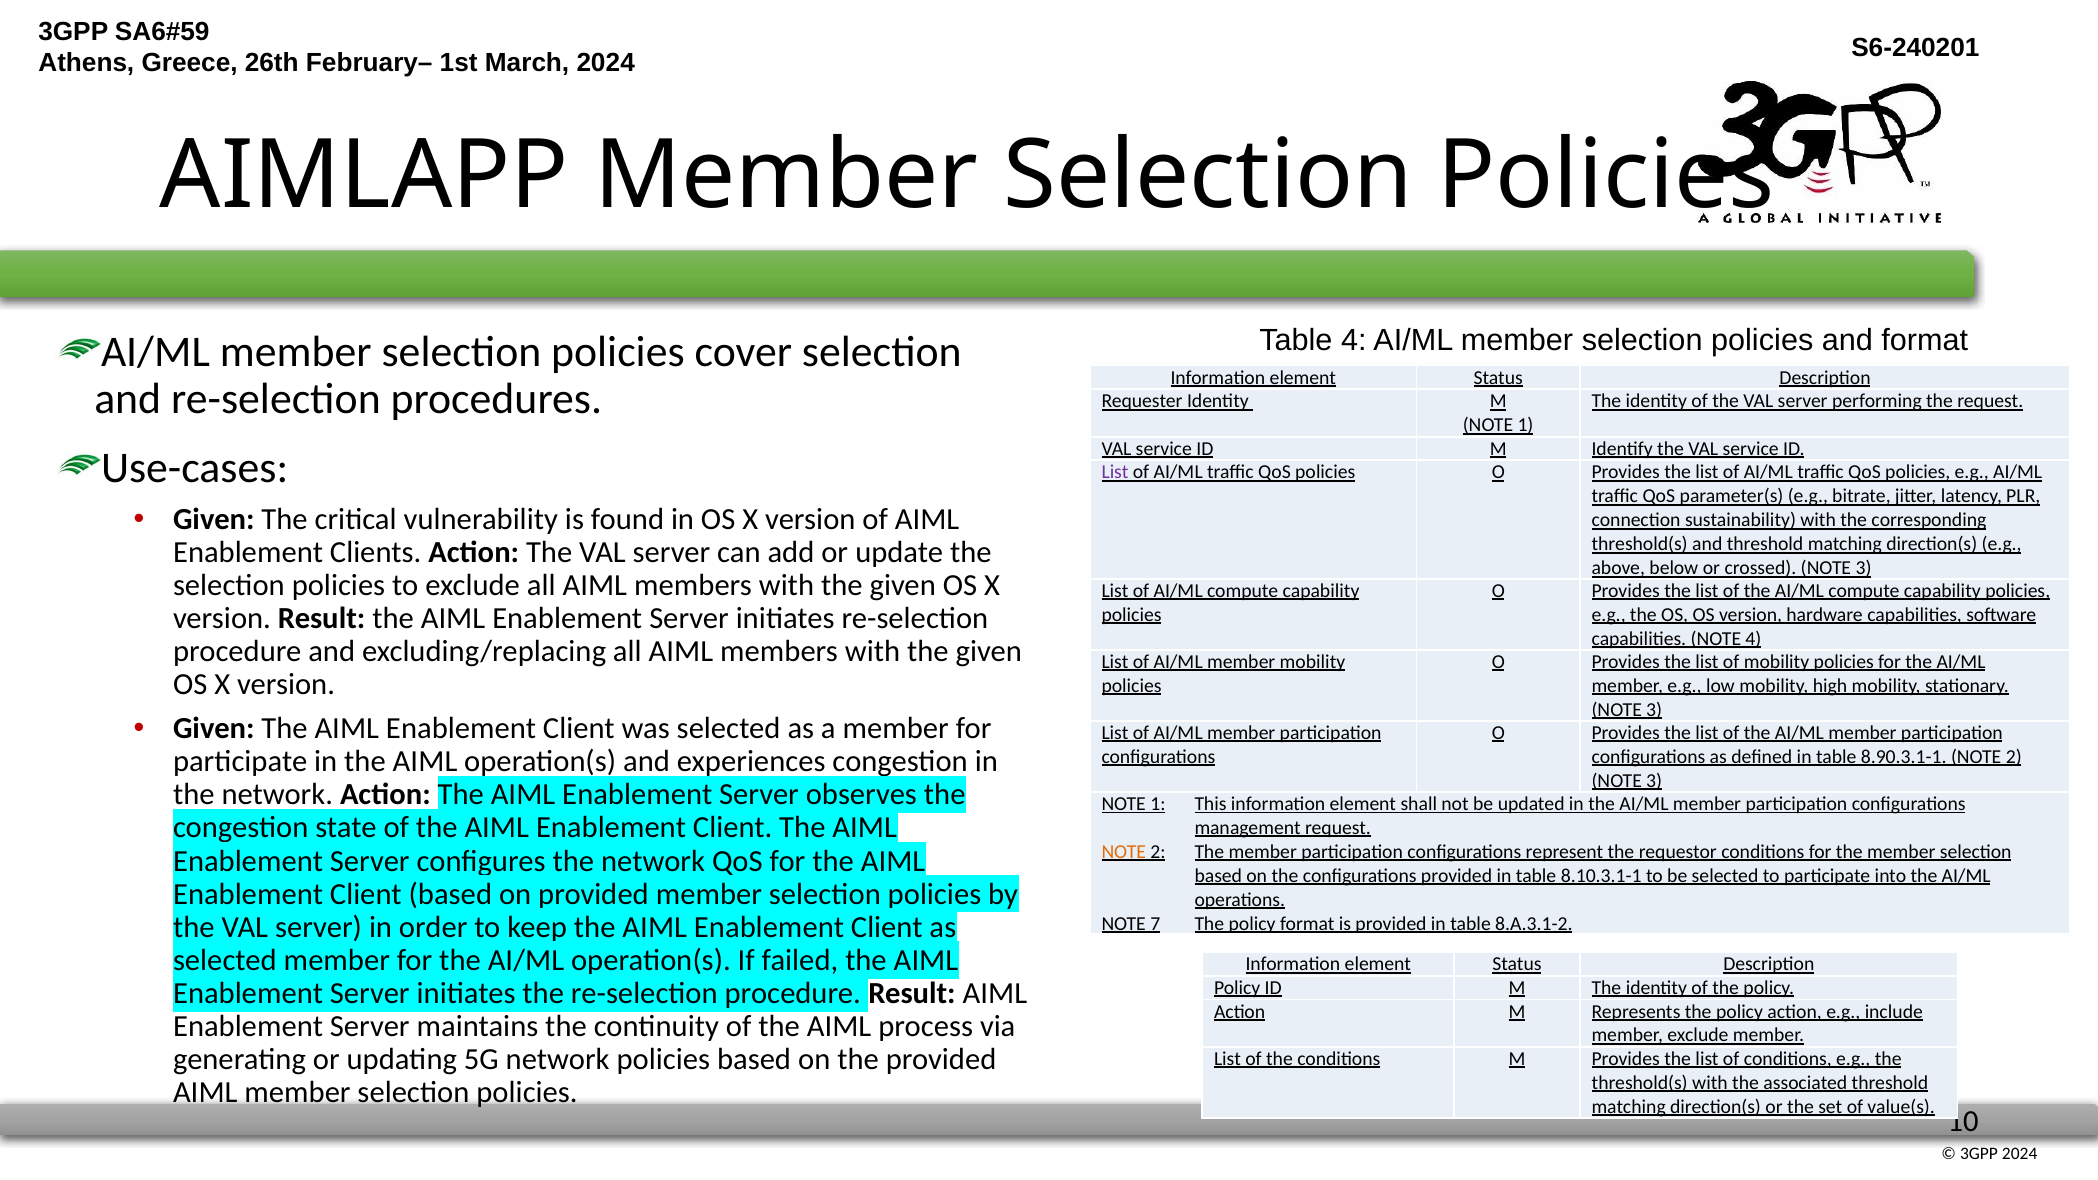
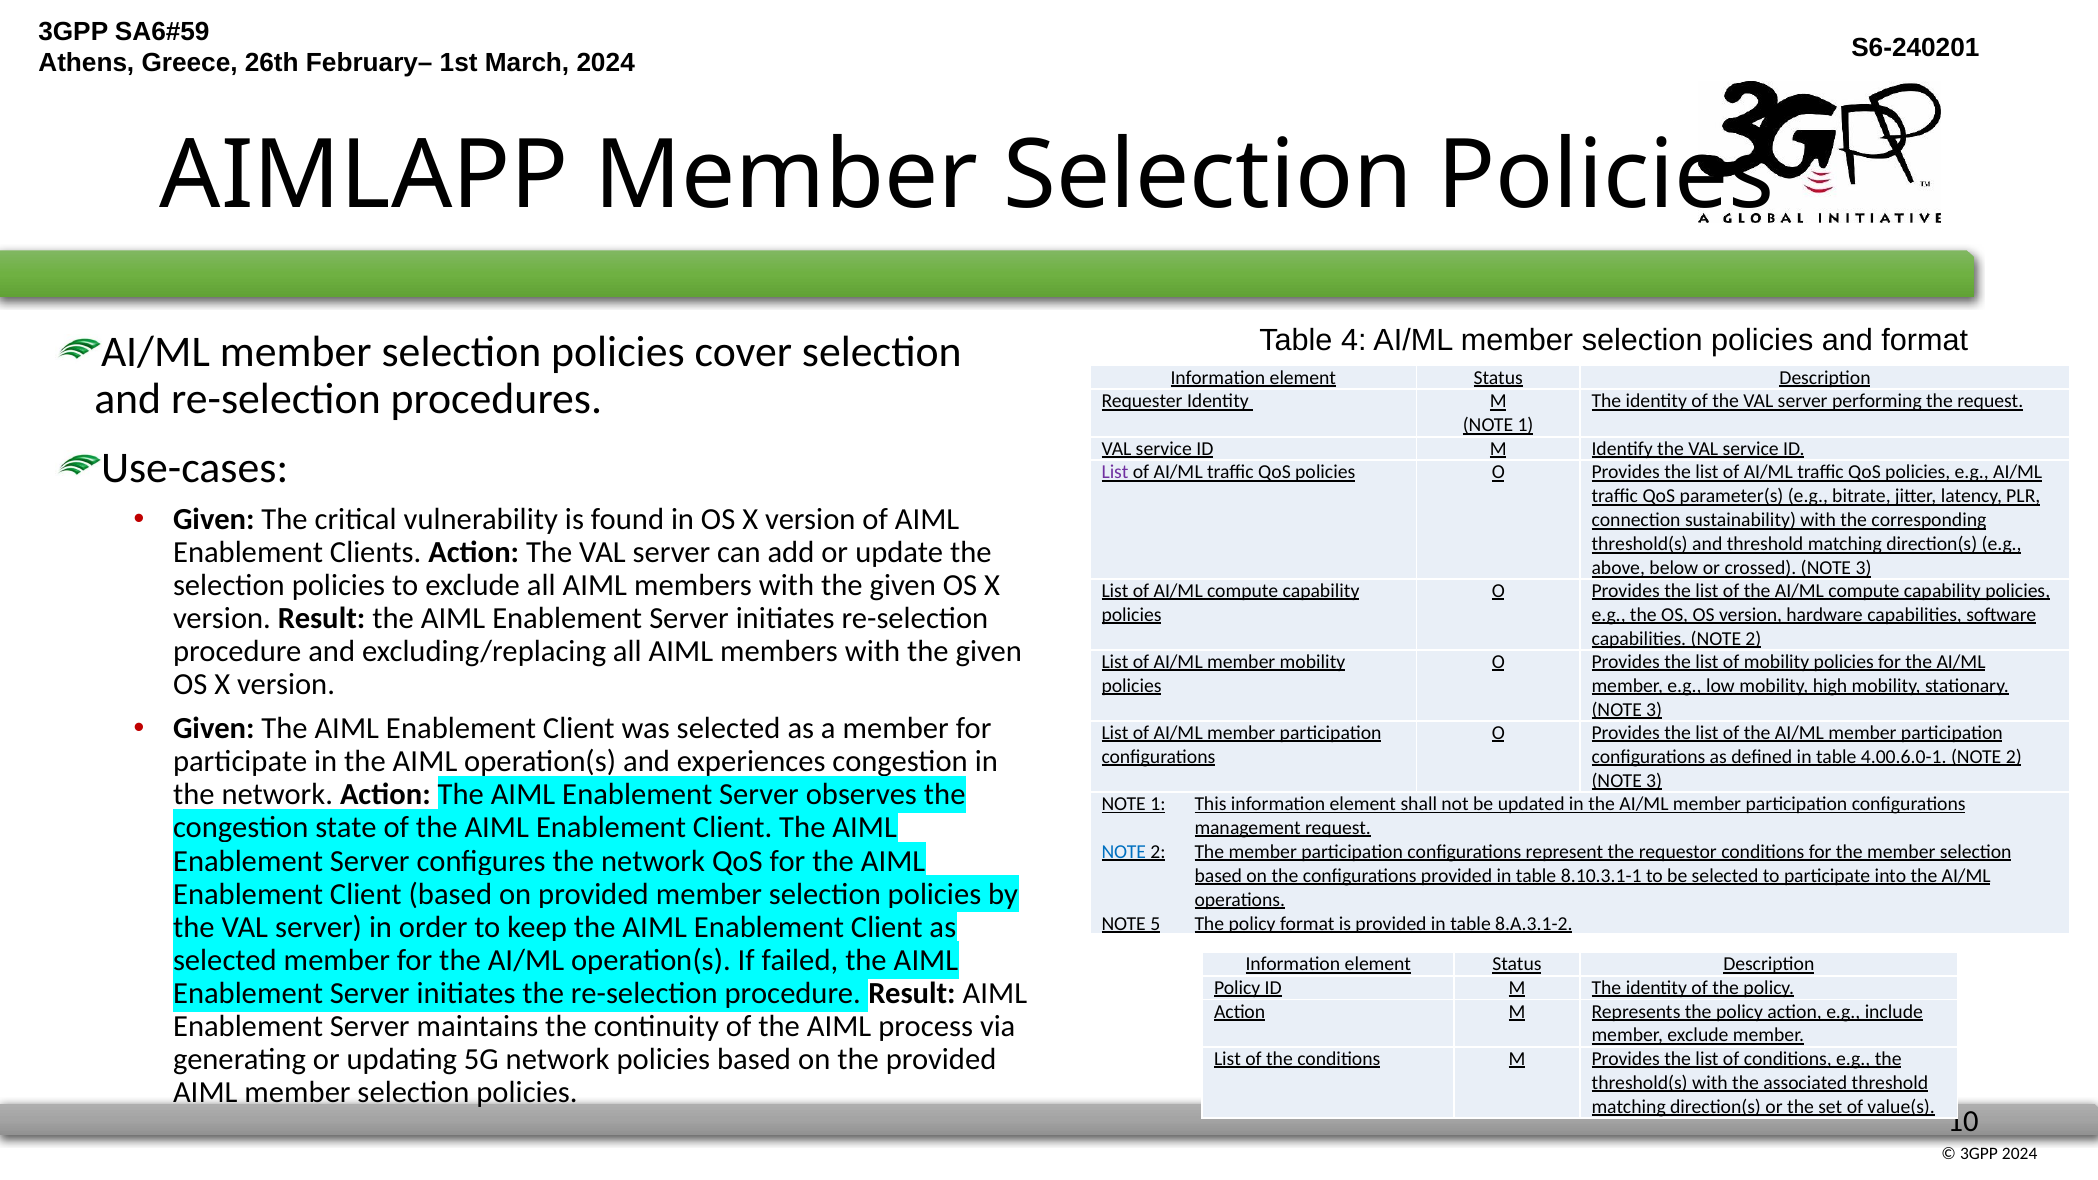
capabilities NOTE 4: 4 -> 2
8.90.3.1-1: 8.90.3.1-1 -> 4.00.6.0-1
NOTE at (1124, 852) colour: orange -> blue
7: 7 -> 5
